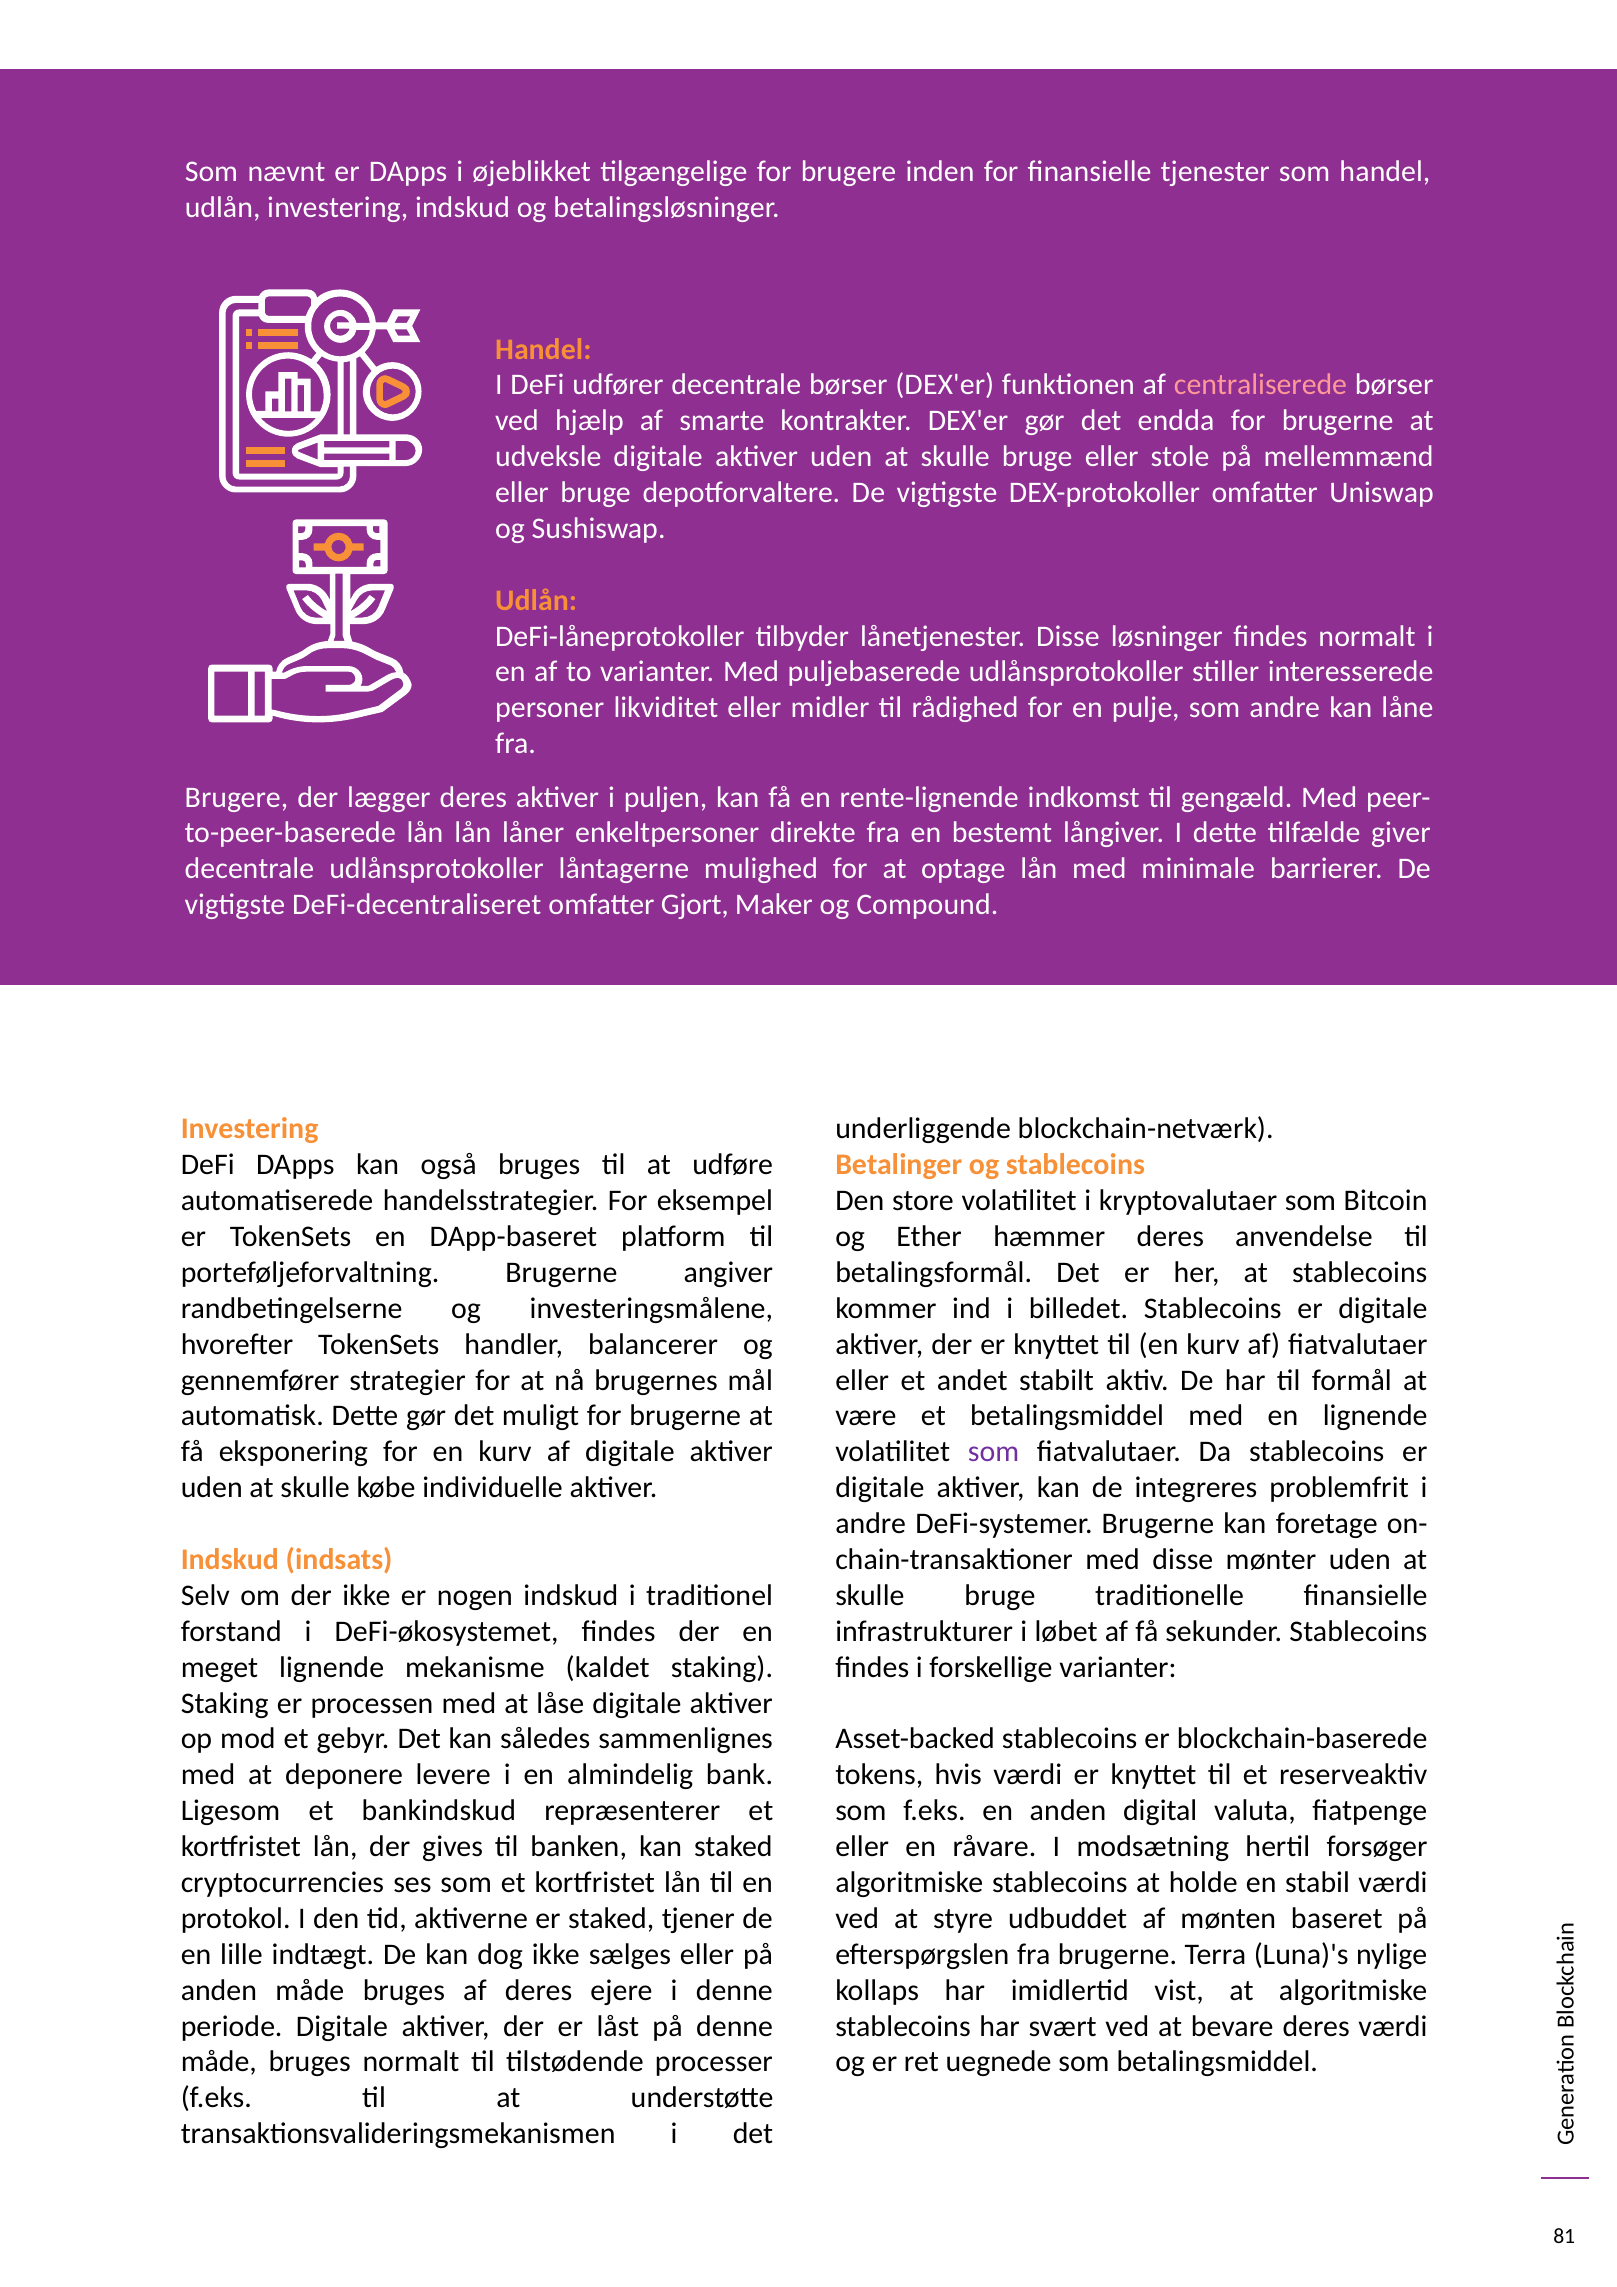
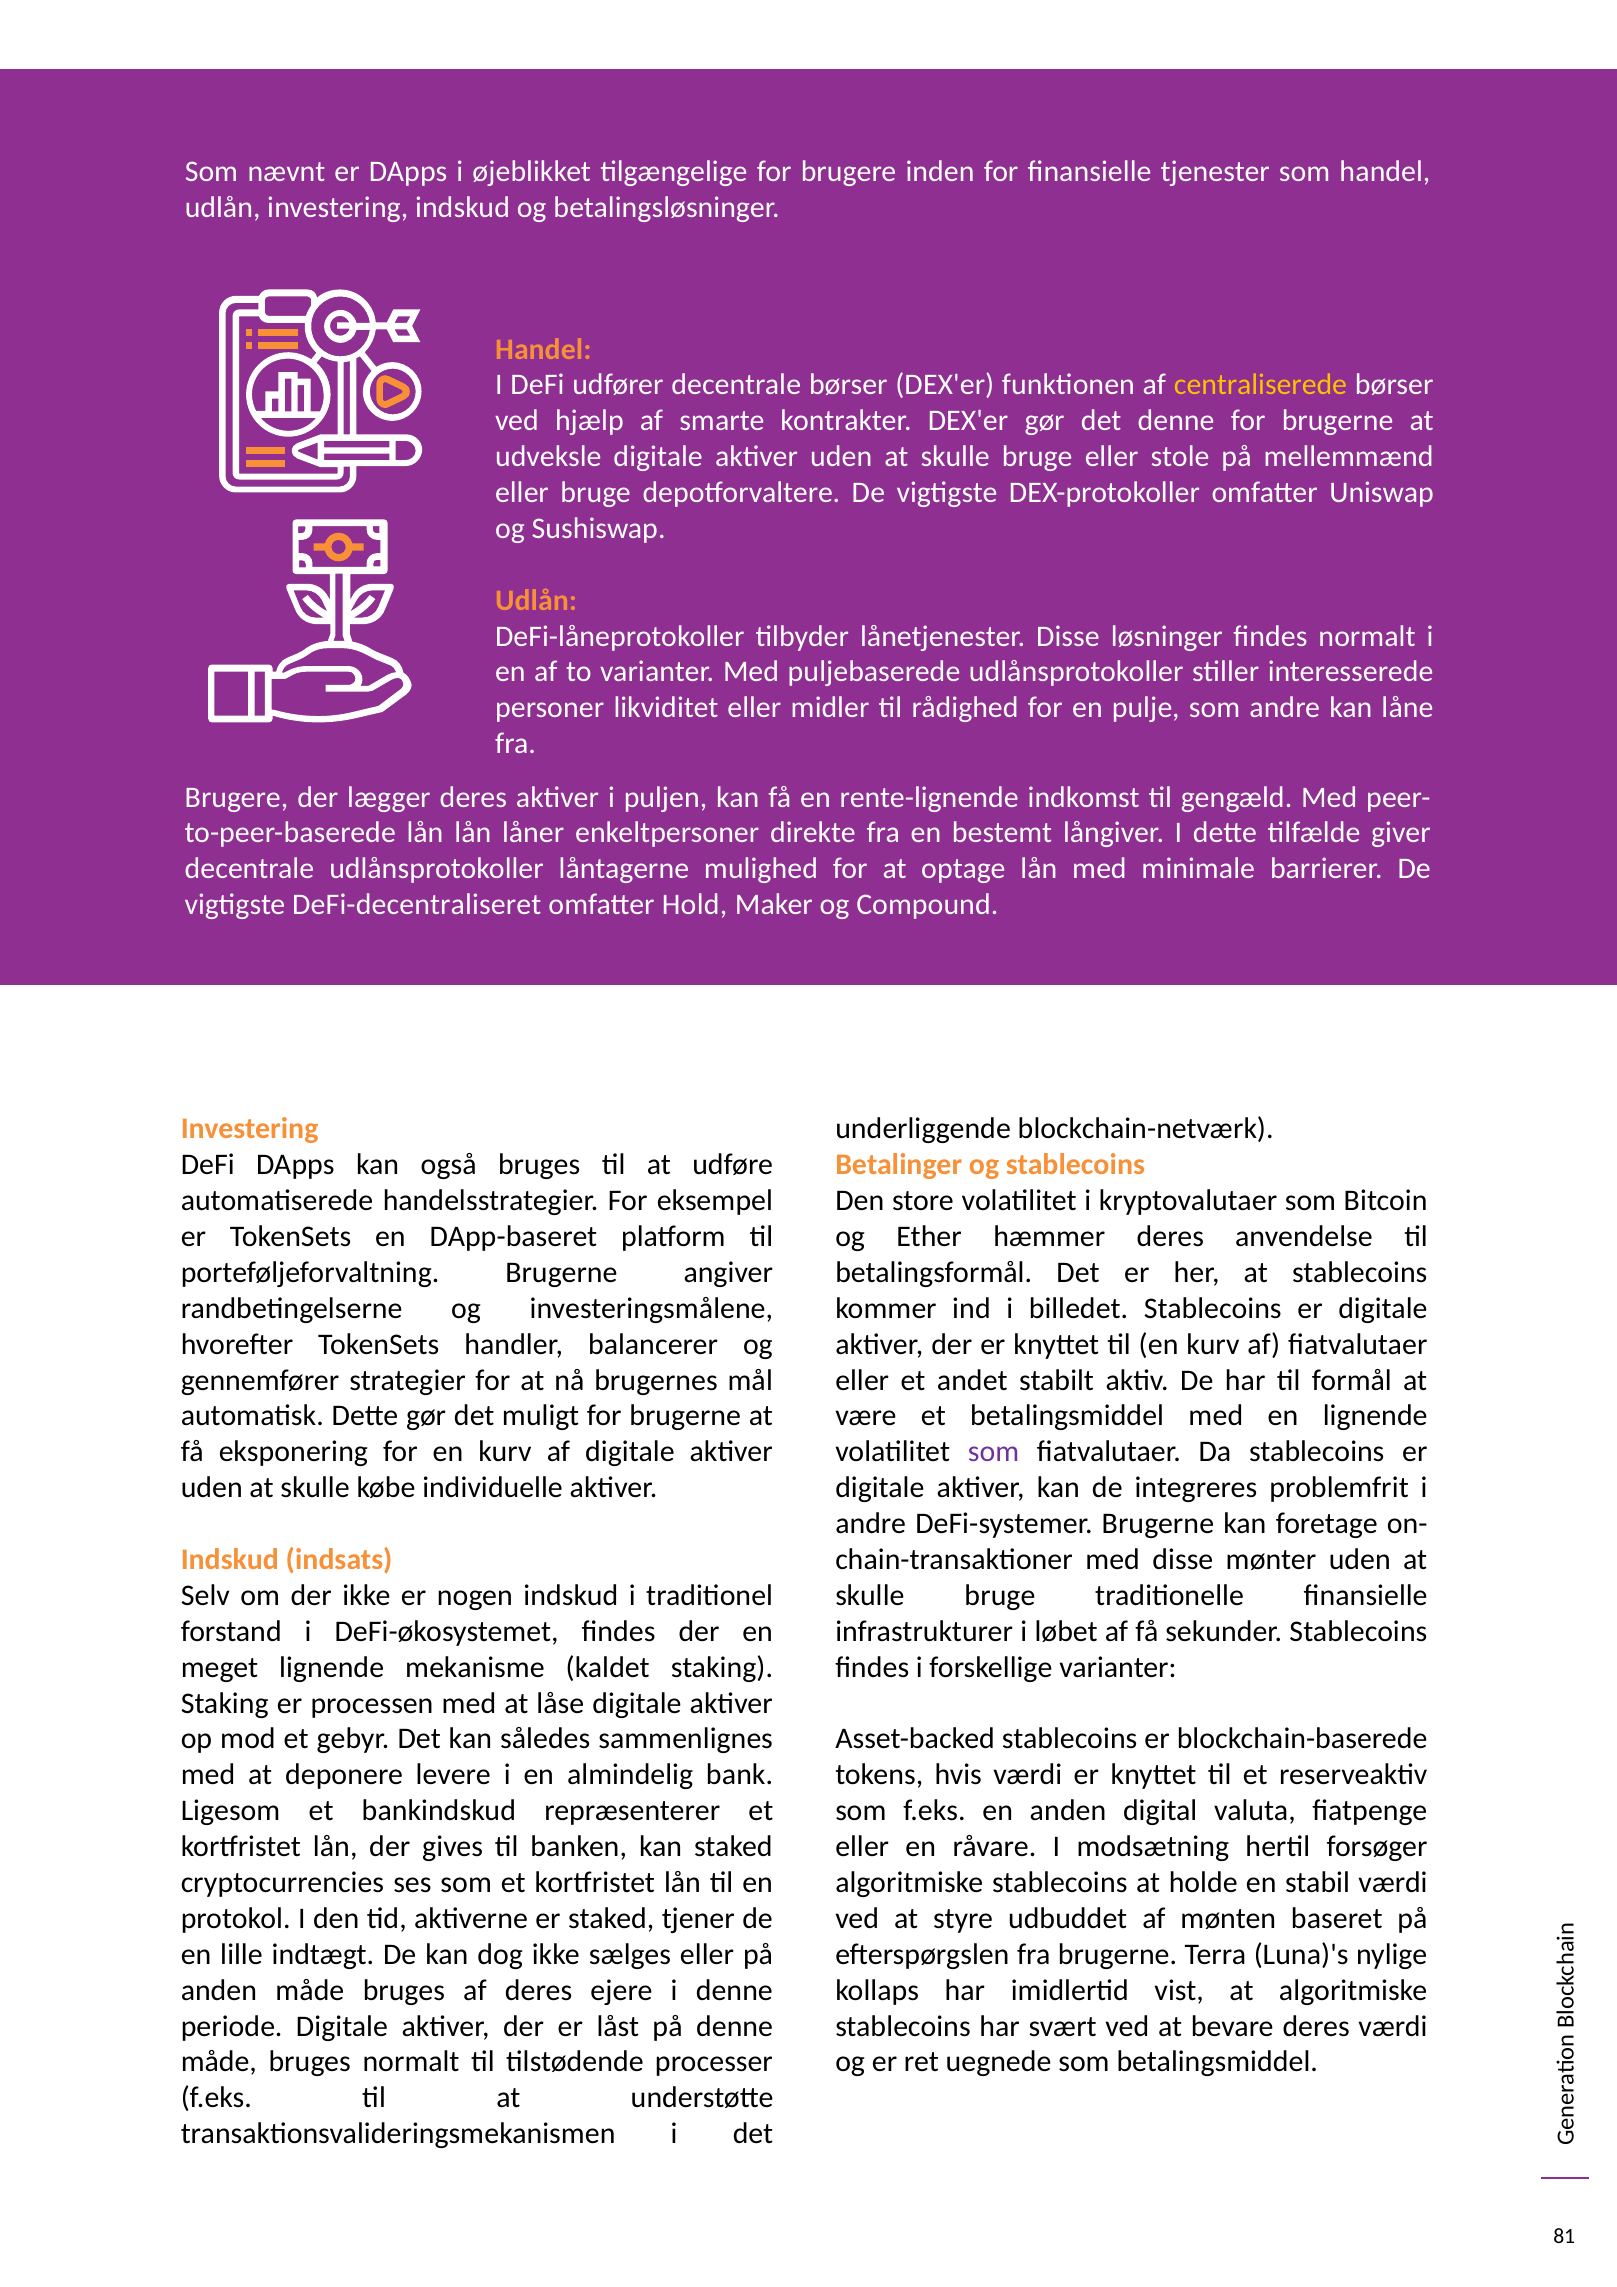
centraliserede colour: pink -> yellow
det endda: endda -> denne
Gjort: Gjort -> Hold
